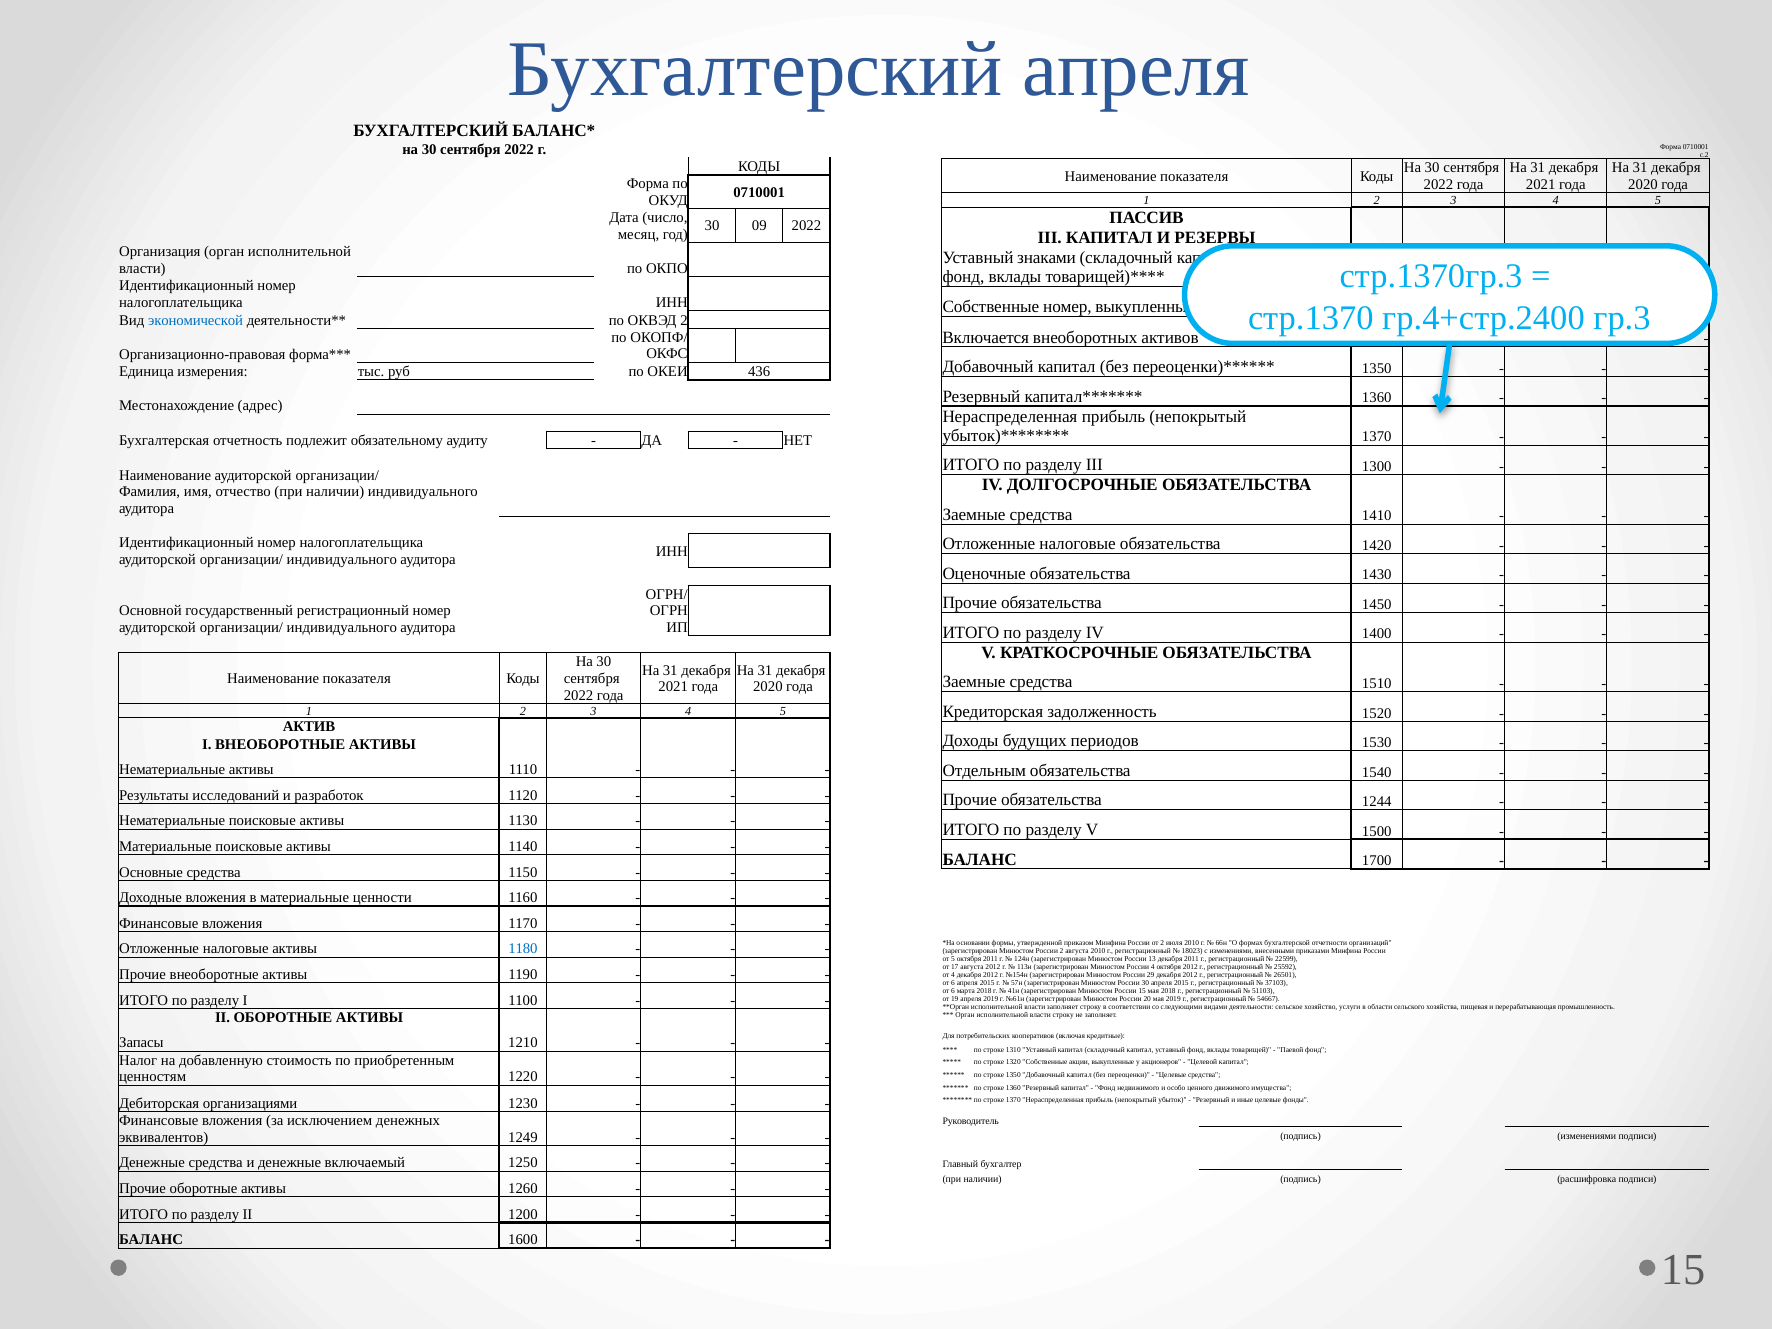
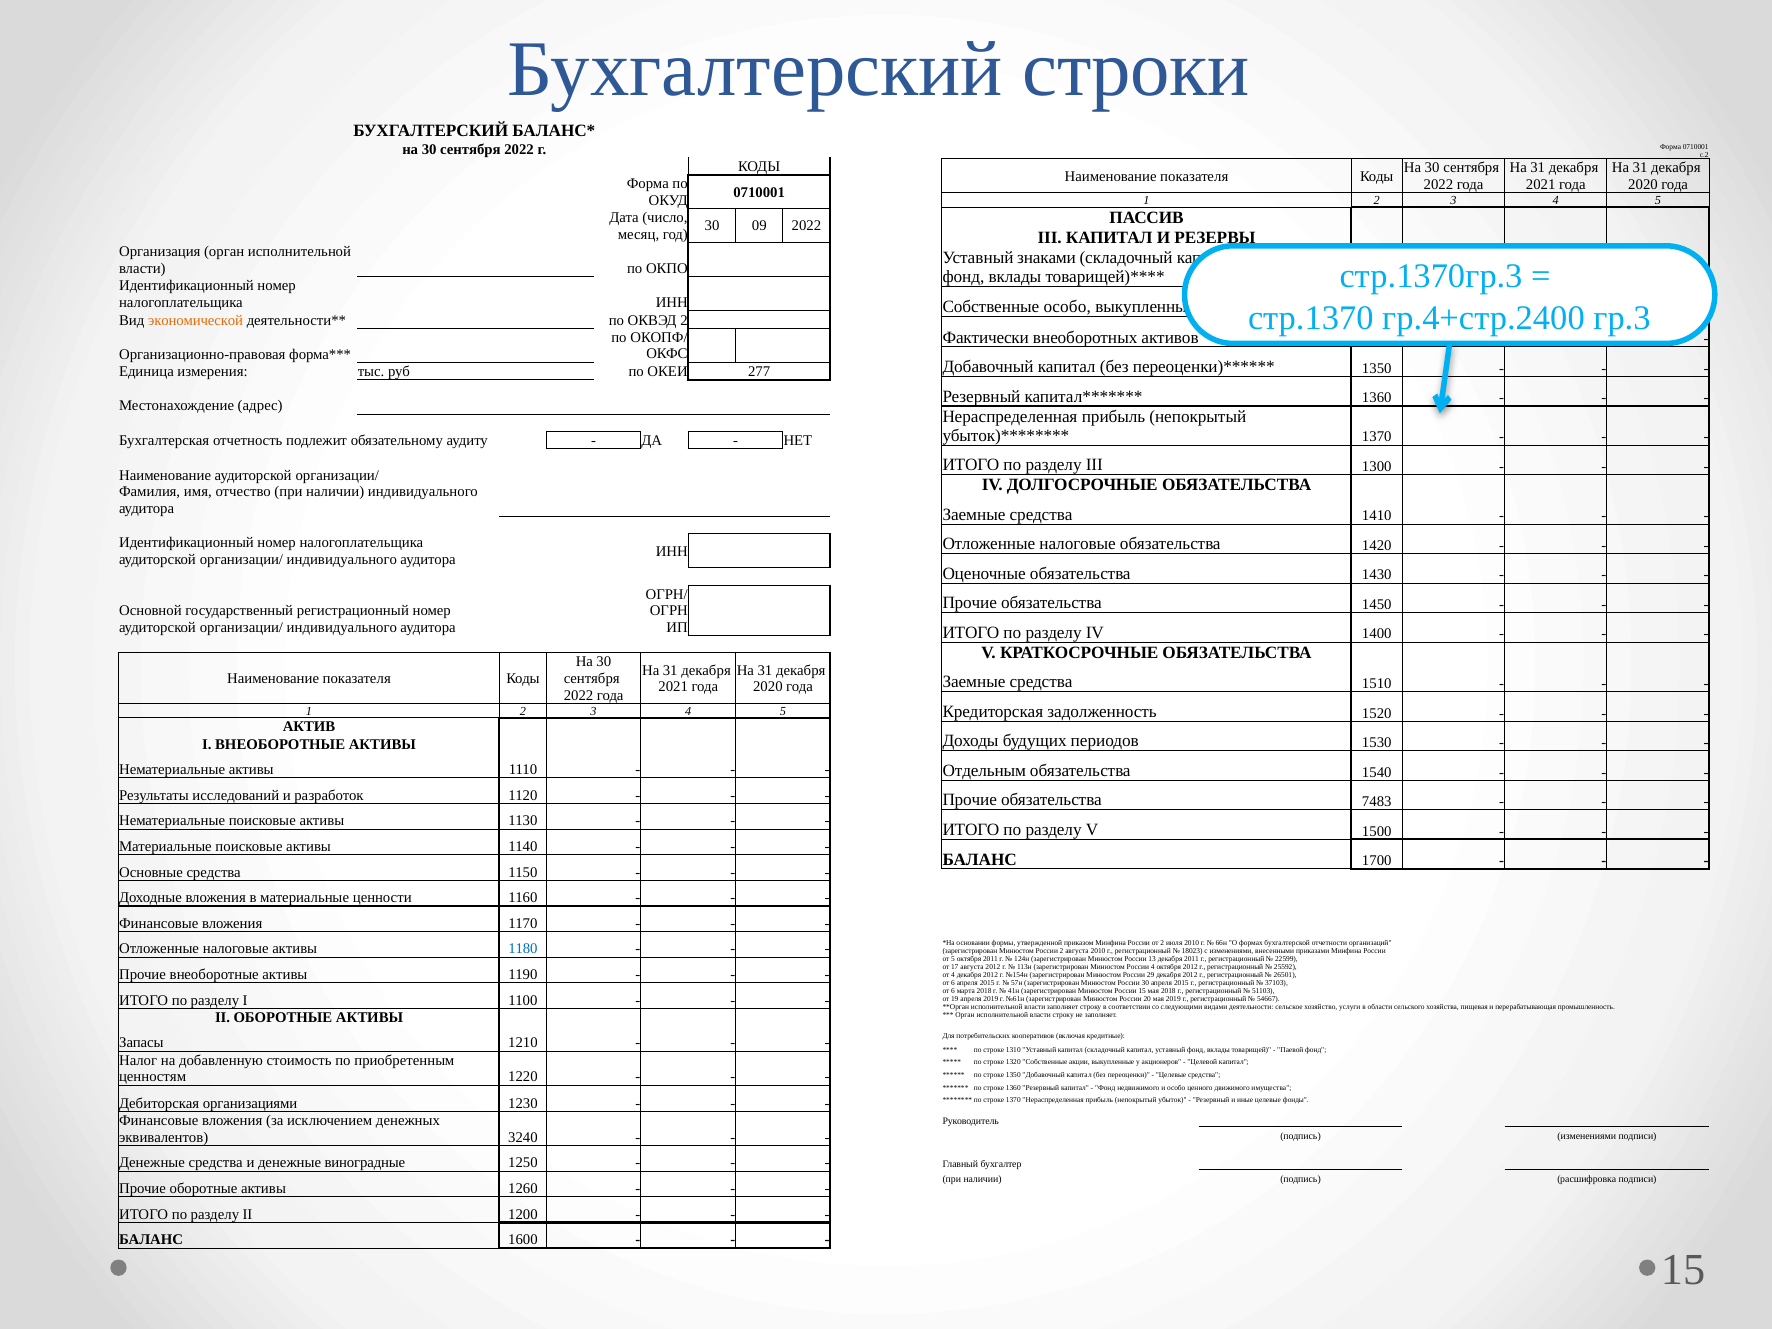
Бухгалтерский апреля: апреля -> строки
Собственные номер: номер -> особо
экономической colour: blue -> orange
Включается: Включается -> Фактически
436: 436 -> 277
1244: 1244 -> 7483
1249: 1249 -> 3240
включаемый: включаемый -> виноградные
